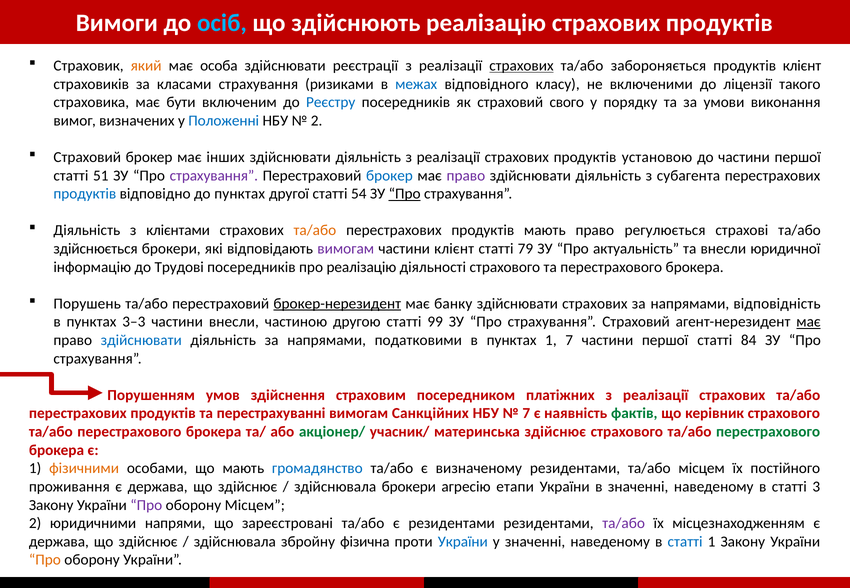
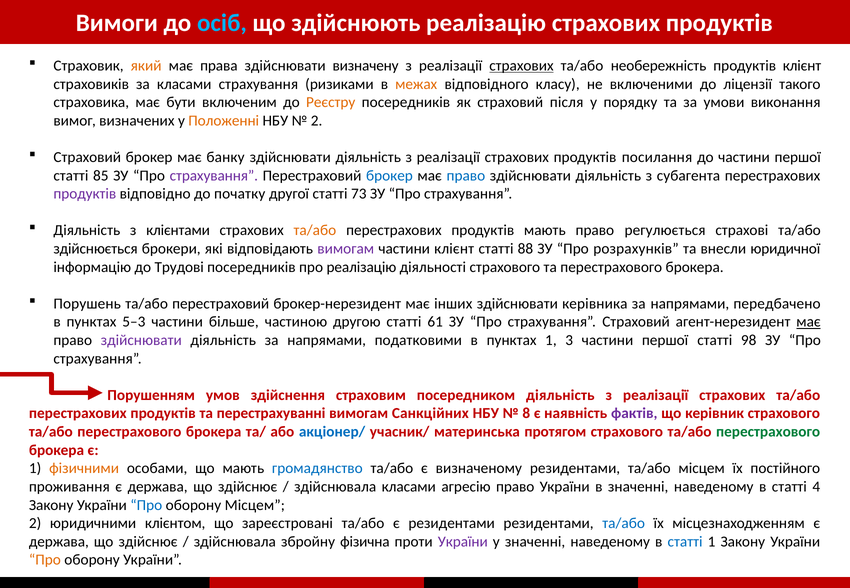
особа: особа -> права
реєстрації: реєстрації -> визначену
забороняється: забороняється -> необережність
межах colour: blue -> orange
Реєстру colour: blue -> orange
свого: свого -> після
Положенні colour: blue -> orange
інших: інших -> банку
установою: установою -> посилання
51: 51 -> 85
право at (466, 176) colour: purple -> blue
продуктів at (85, 194) colour: blue -> purple
до пунктах: пунктах -> початку
54: 54 -> 73
Про at (405, 194) underline: present -> none
79: 79 -> 88
актуальність: актуальність -> розрахунків
брокер-нерезидент underline: present -> none
банку: банку -> інших
здійснювати страхових: страхових -> керівника
відповідність: відповідність -> передбачено
3–3: 3–3 -> 5–3
частини внесли: внесли -> більше
99: 99 -> 61
здійснювати at (141, 340) colour: blue -> purple
1 7: 7 -> 3
84: 84 -> 98
посередником платіжних: платіжних -> діяльність
7 at (526, 414): 7 -> 8
фактів colour: green -> purple
акціонер/ colour: green -> blue
материнська здійснює: здійснює -> протягом
здійснювала брокери: брокери -> класами
агресію етапи: етапи -> право
3: 3 -> 4
Про at (146, 505) colour: purple -> blue
напрями: напрями -> клієнтом
та/або at (624, 524) colour: purple -> blue
України at (463, 542) colour: blue -> purple
